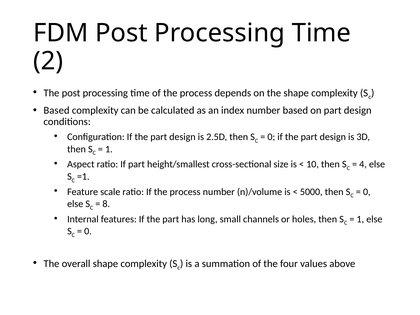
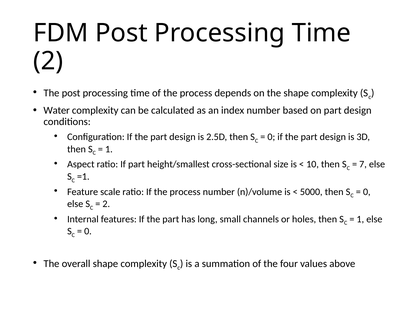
Based at (57, 110): Based -> Water
4: 4 -> 7
8 at (106, 204): 8 -> 2
